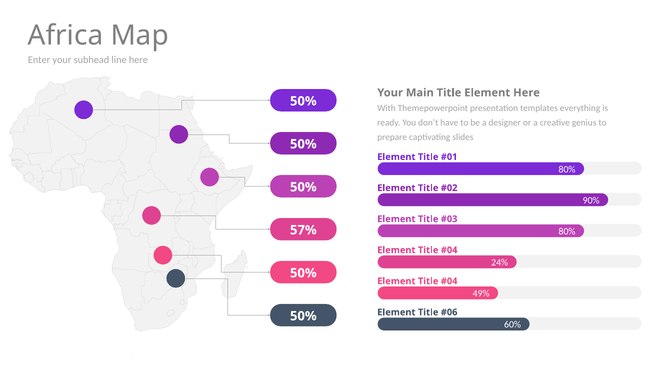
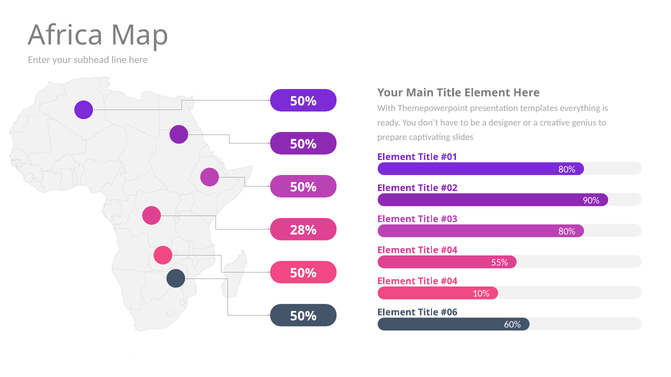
57%: 57% -> 28%
24%: 24% -> 55%
49%: 49% -> 10%
